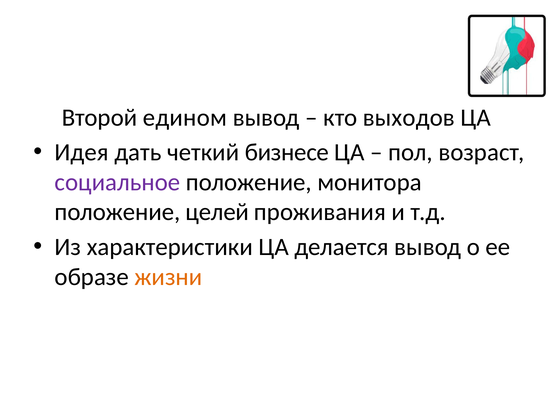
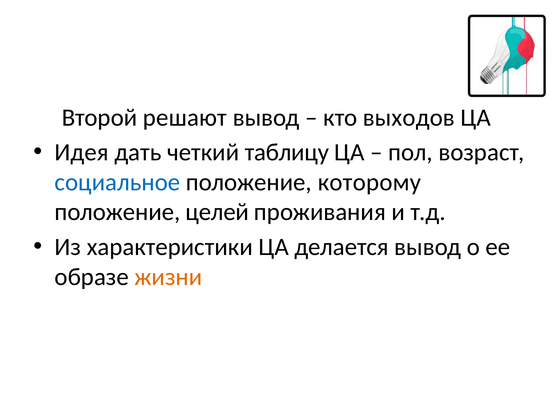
едином: едином -> решают
бизнесе: бизнесе -> таблицу
социальное colour: purple -> blue
монитора: монитора -> которому
